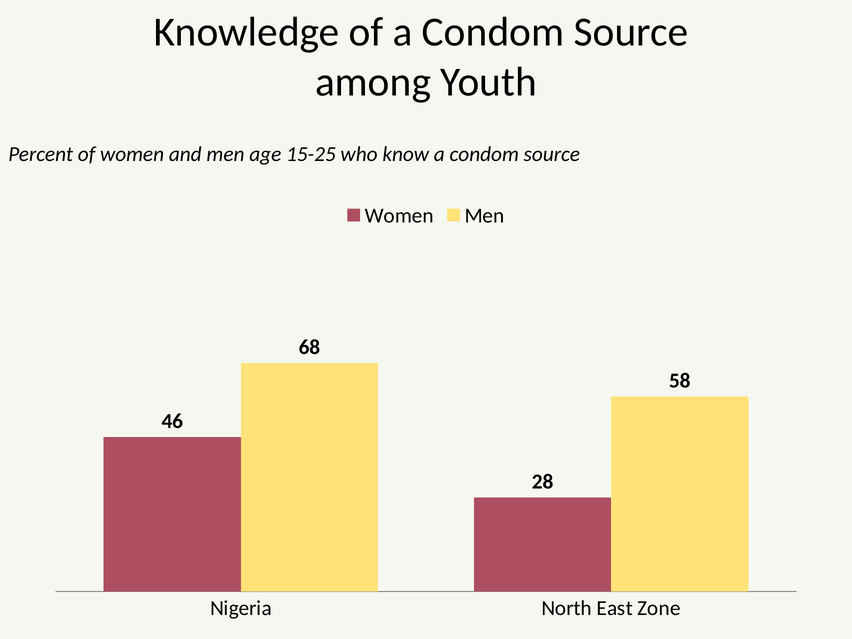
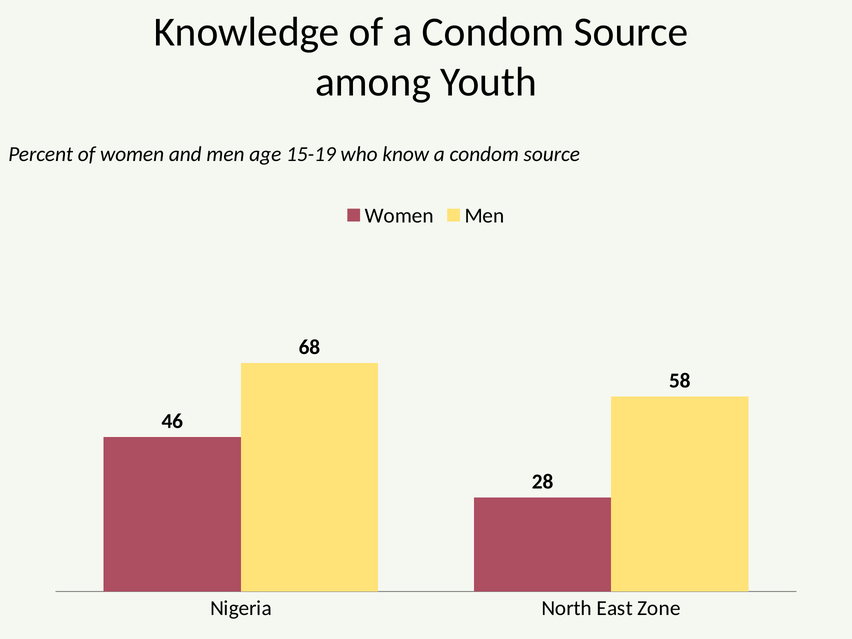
15-25: 15-25 -> 15-19
